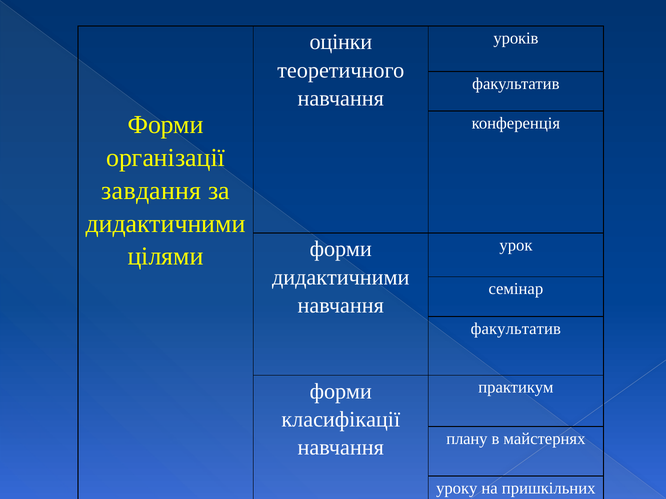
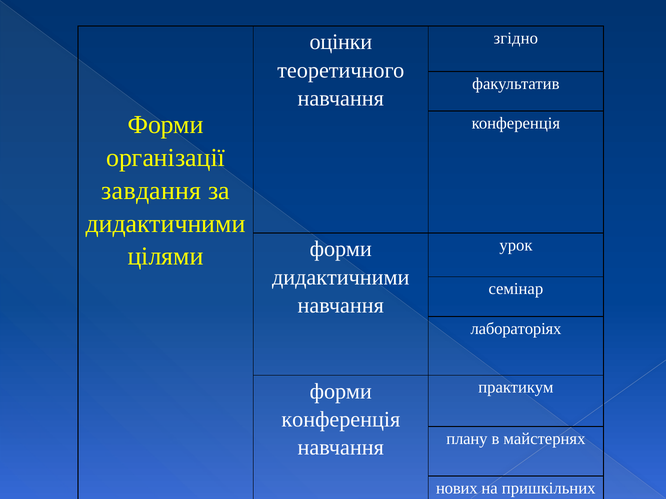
уроків: уроків -> згідно
факультатив at (516, 329): факультатив -> лабораторіях
класифікації at (341, 420): класифікації -> конференція
уроку: уроку -> нових
